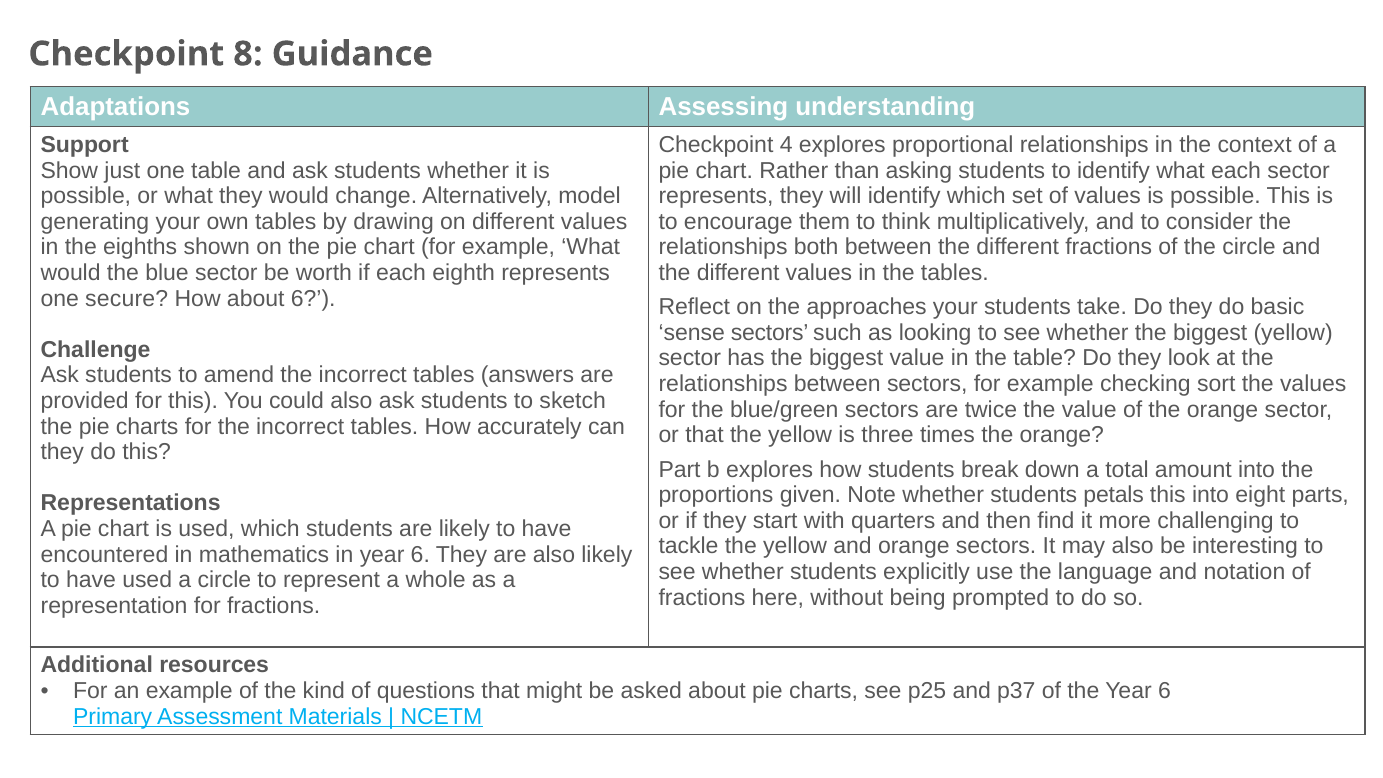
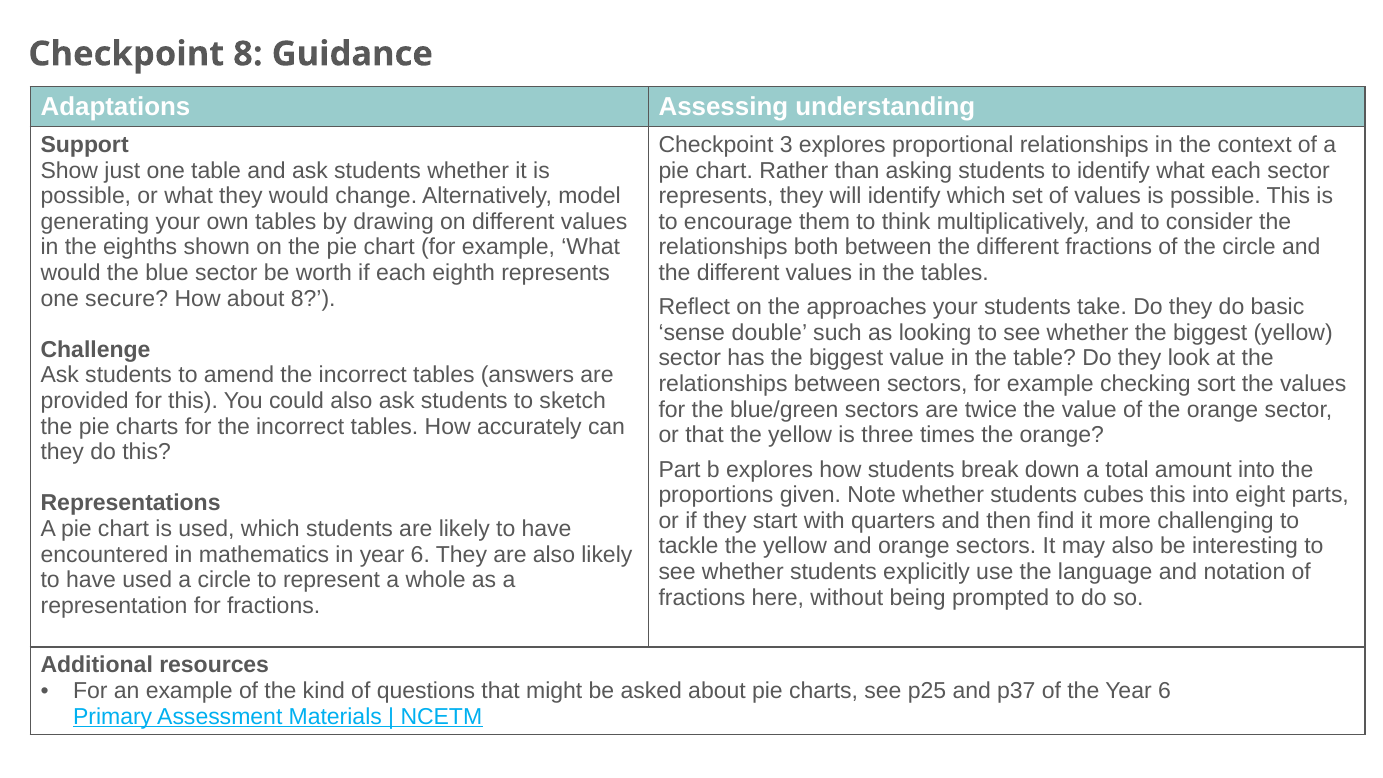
4: 4 -> 3
about 6: 6 -> 8
sense sectors: sectors -> double
petals: petals -> cubes
